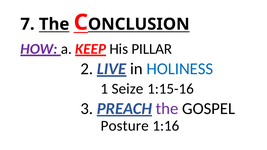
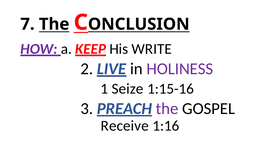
PILLAR: PILLAR -> WRITE
HOLINESS colour: blue -> purple
Posture: Posture -> Receive
